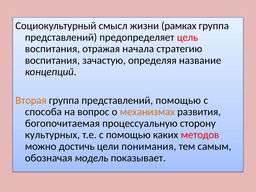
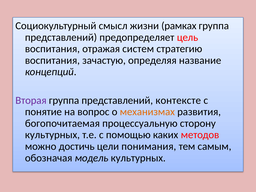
начала: начала -> систем
Вторая colour: orange -> purple
представлений помощью: помощью -> контексте
способа: способа -> понятие
модель показывает: показывает -> культурных
